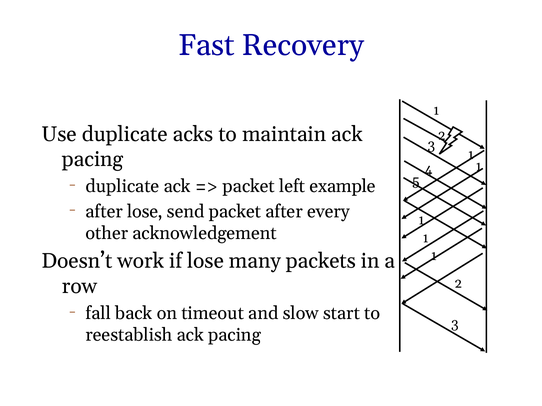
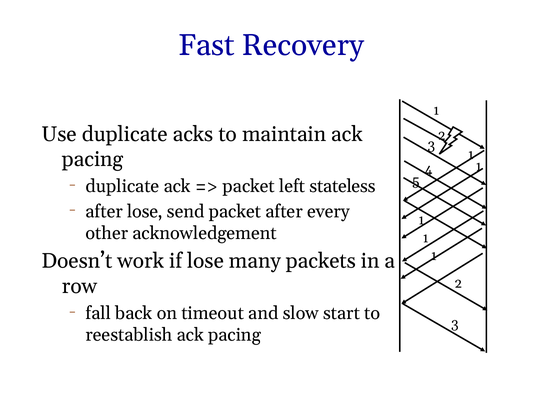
example: example -> stateless
